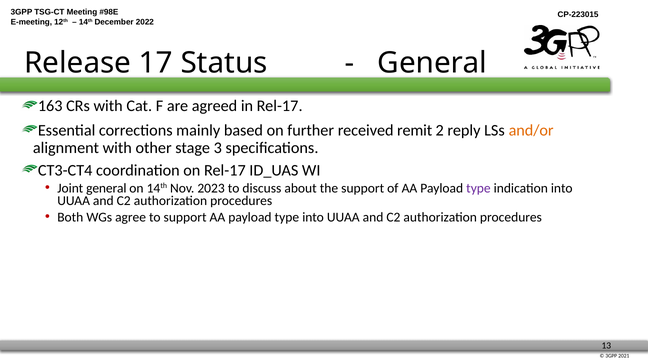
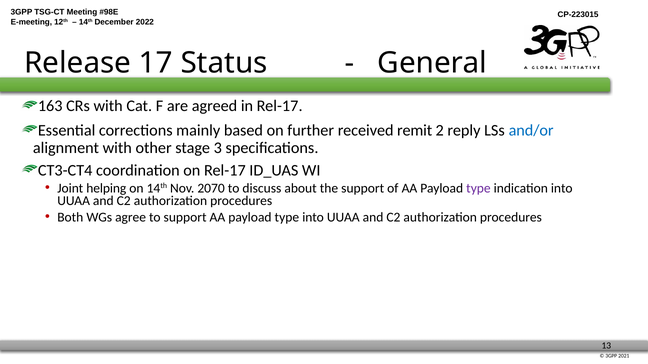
and/or colour: orange -> blue
Joint general: general -> helping
2023: 2023 -> 2070
